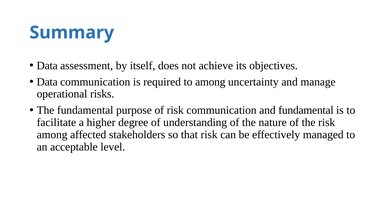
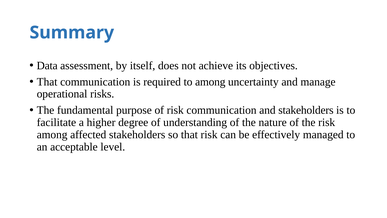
Data at (47, 82): Data -> That
and fundamental: fundamental -> stakeholders
